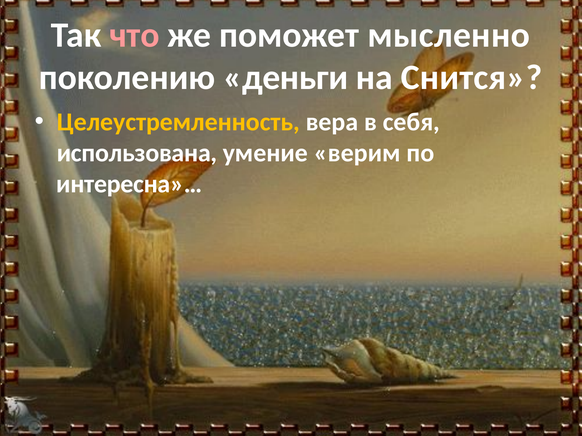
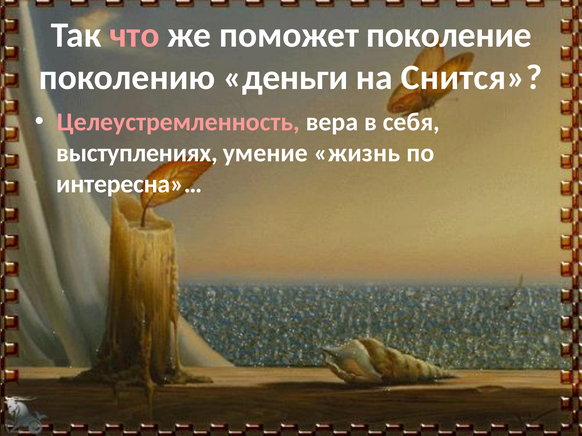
мысленно: мысленно -> поколение
Целеустремленность colour: yellow -> pink
использована: использована -> выступлениях
верим: верим -> жизнь
